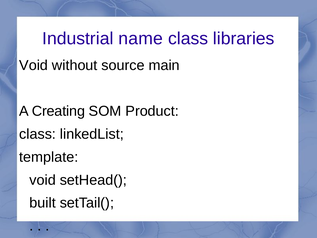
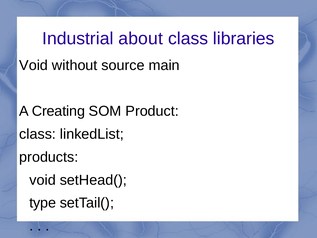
name: name -> about
template: template -> products
built: built -> type
